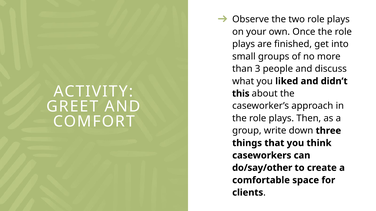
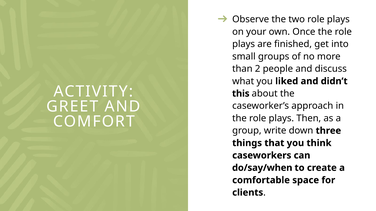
3: 3 -> 2
do/say/other: do/say/other -> do/say/when
